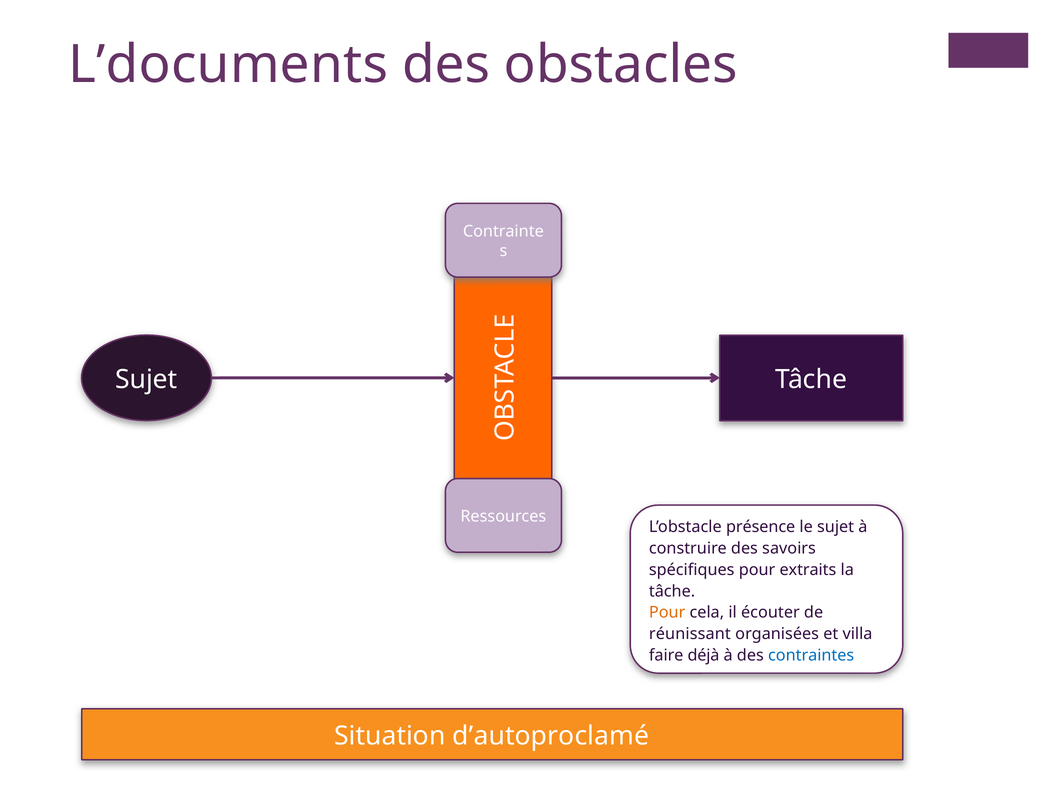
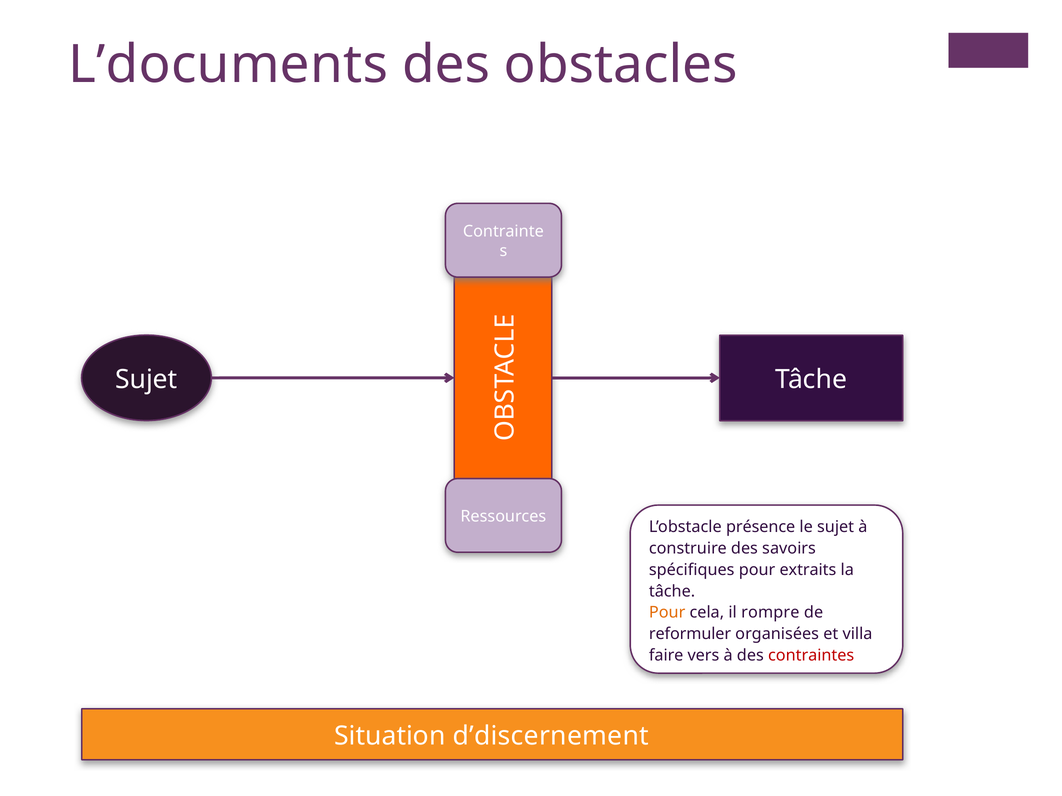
écouter: écouter -> rompre
réunissant: réunissant -> reformuler
déjà: déjà -> vers
contraintes colour: blue -> red
d’autoproclamé: d’autoproclamé -> d’discernement
